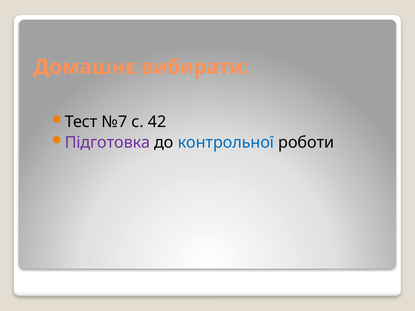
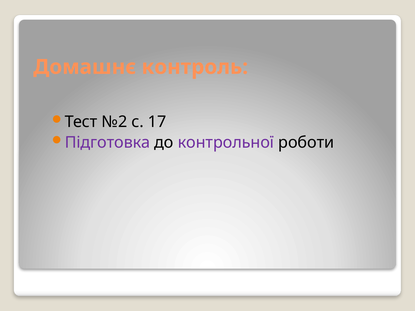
вибирати: вибирати -> контроль
№7: №7 -> №2
42: 42 -> 17
контрольної colour: blue -> purple
